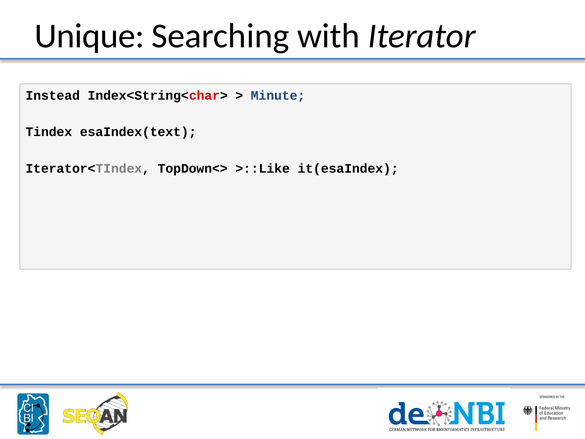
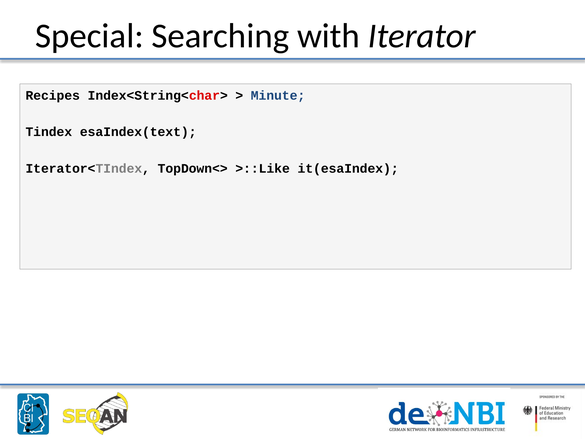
Unique: Unique -> Special
Instead: Instead -> Recipes
